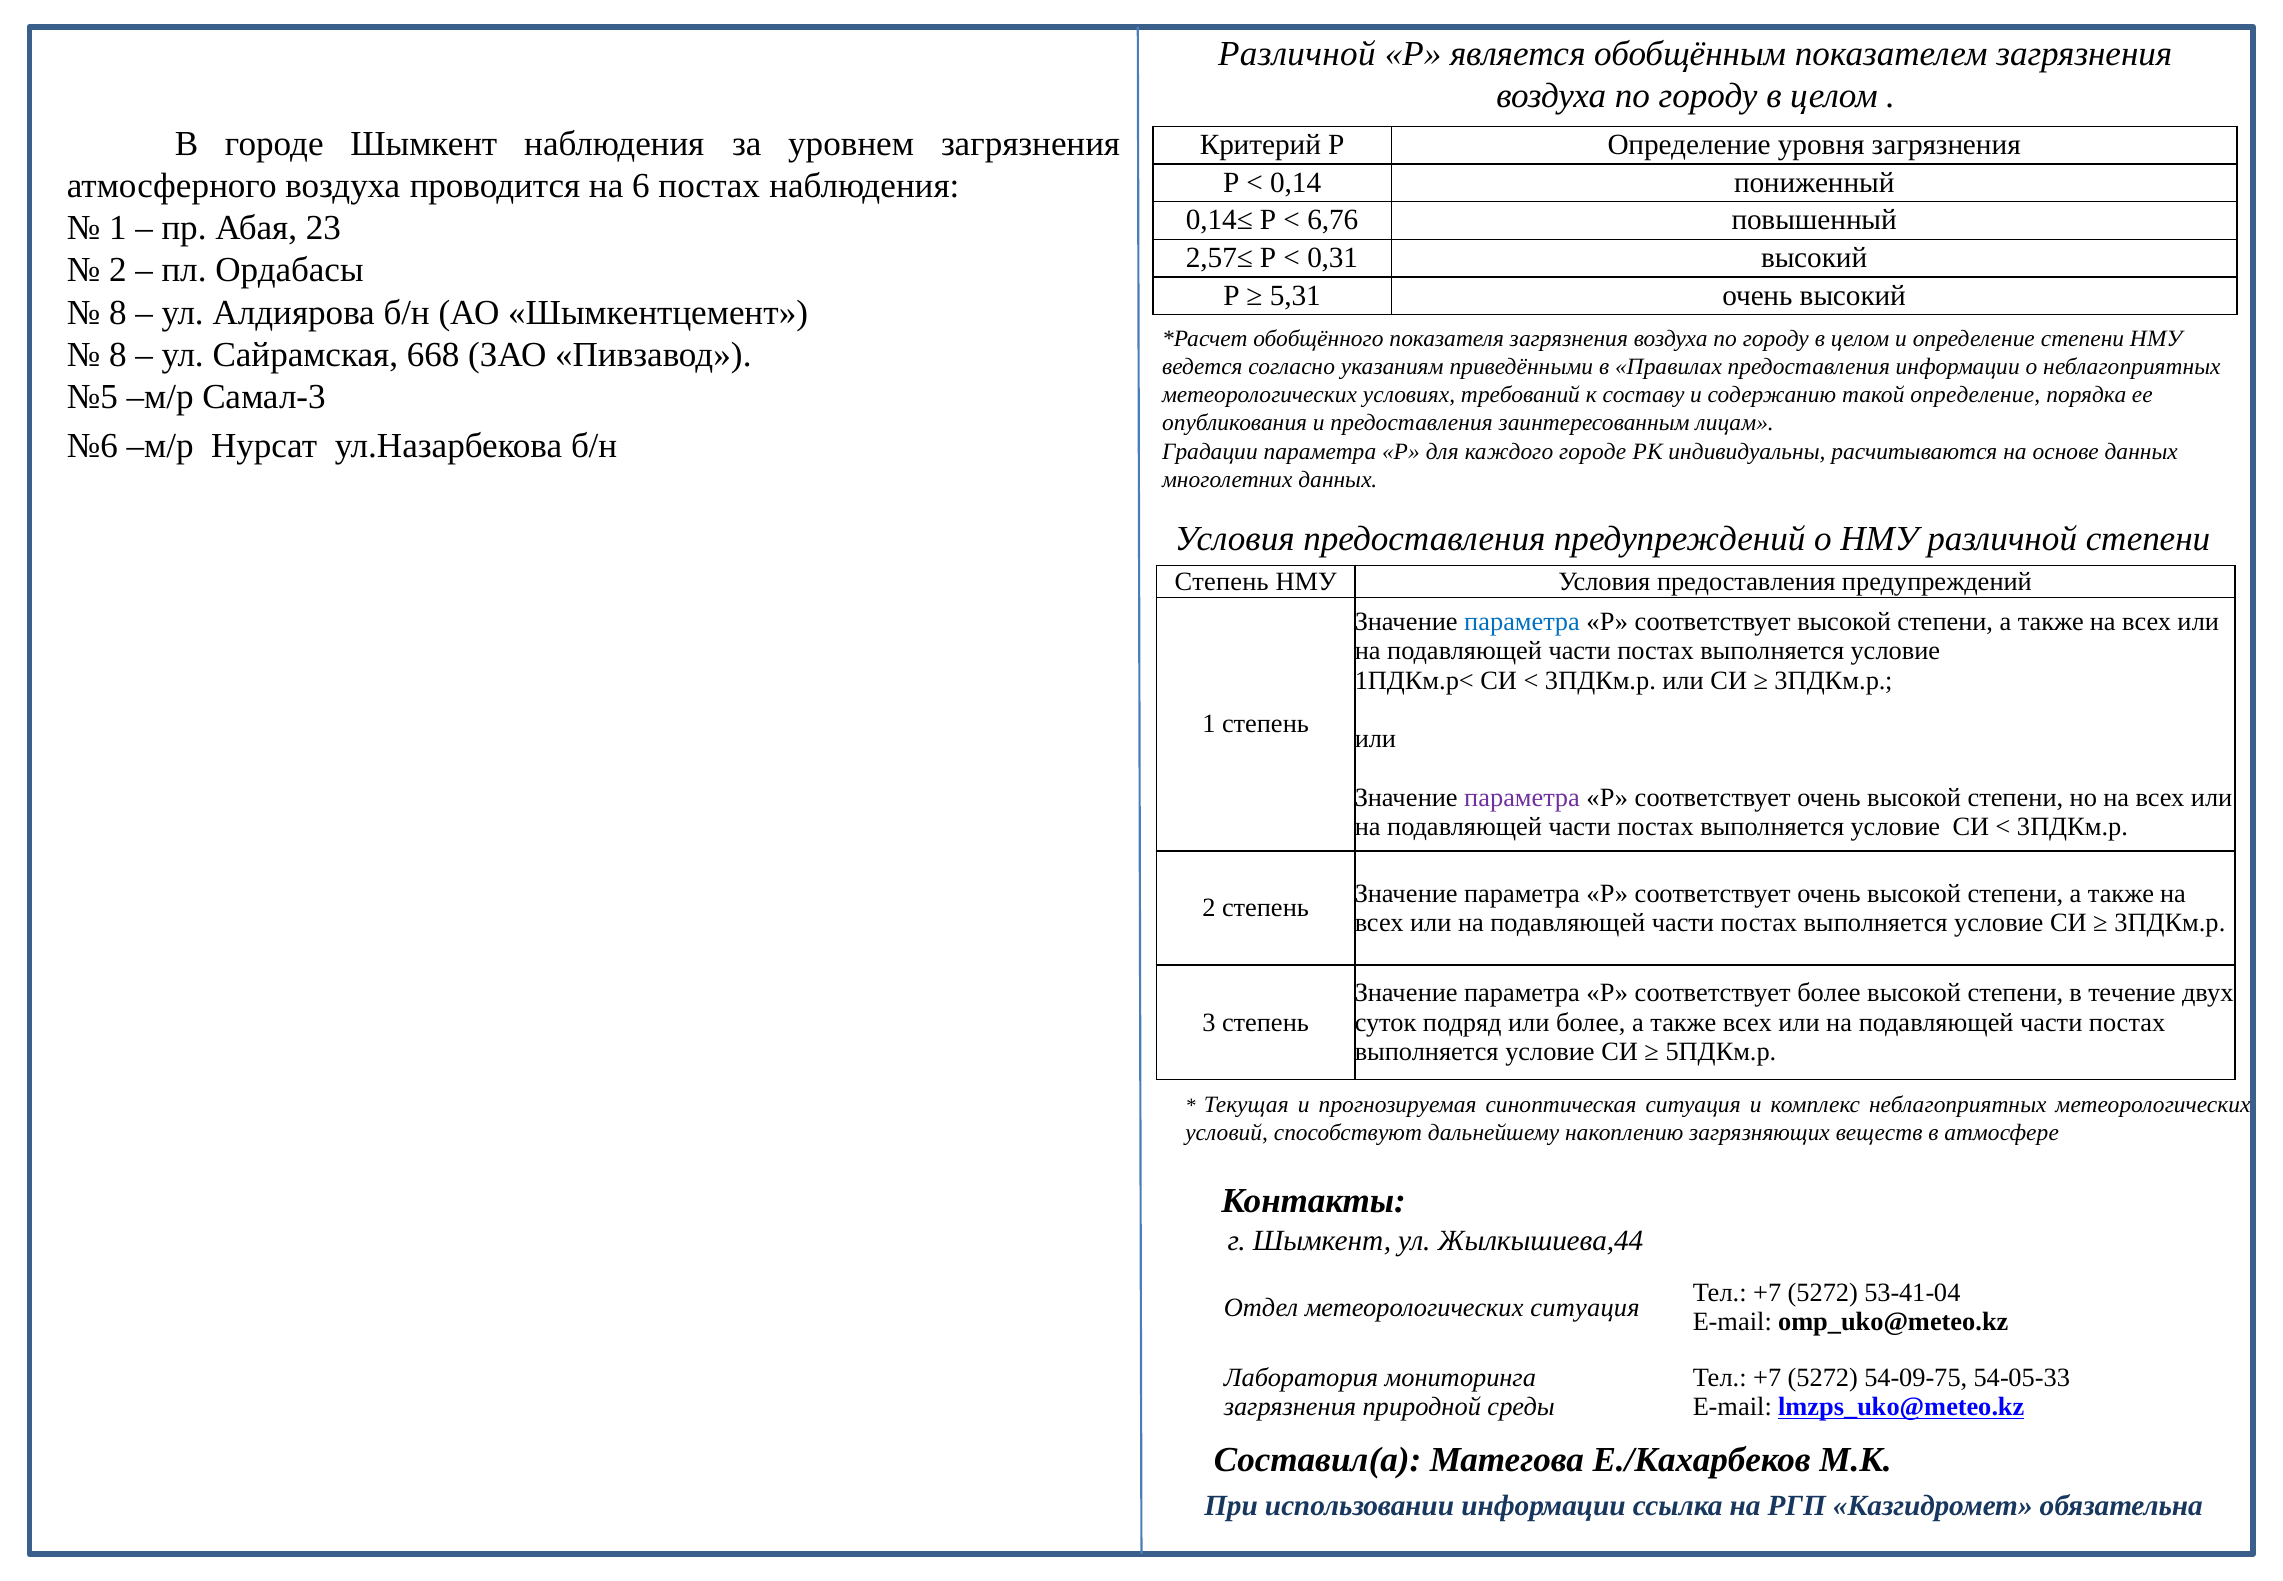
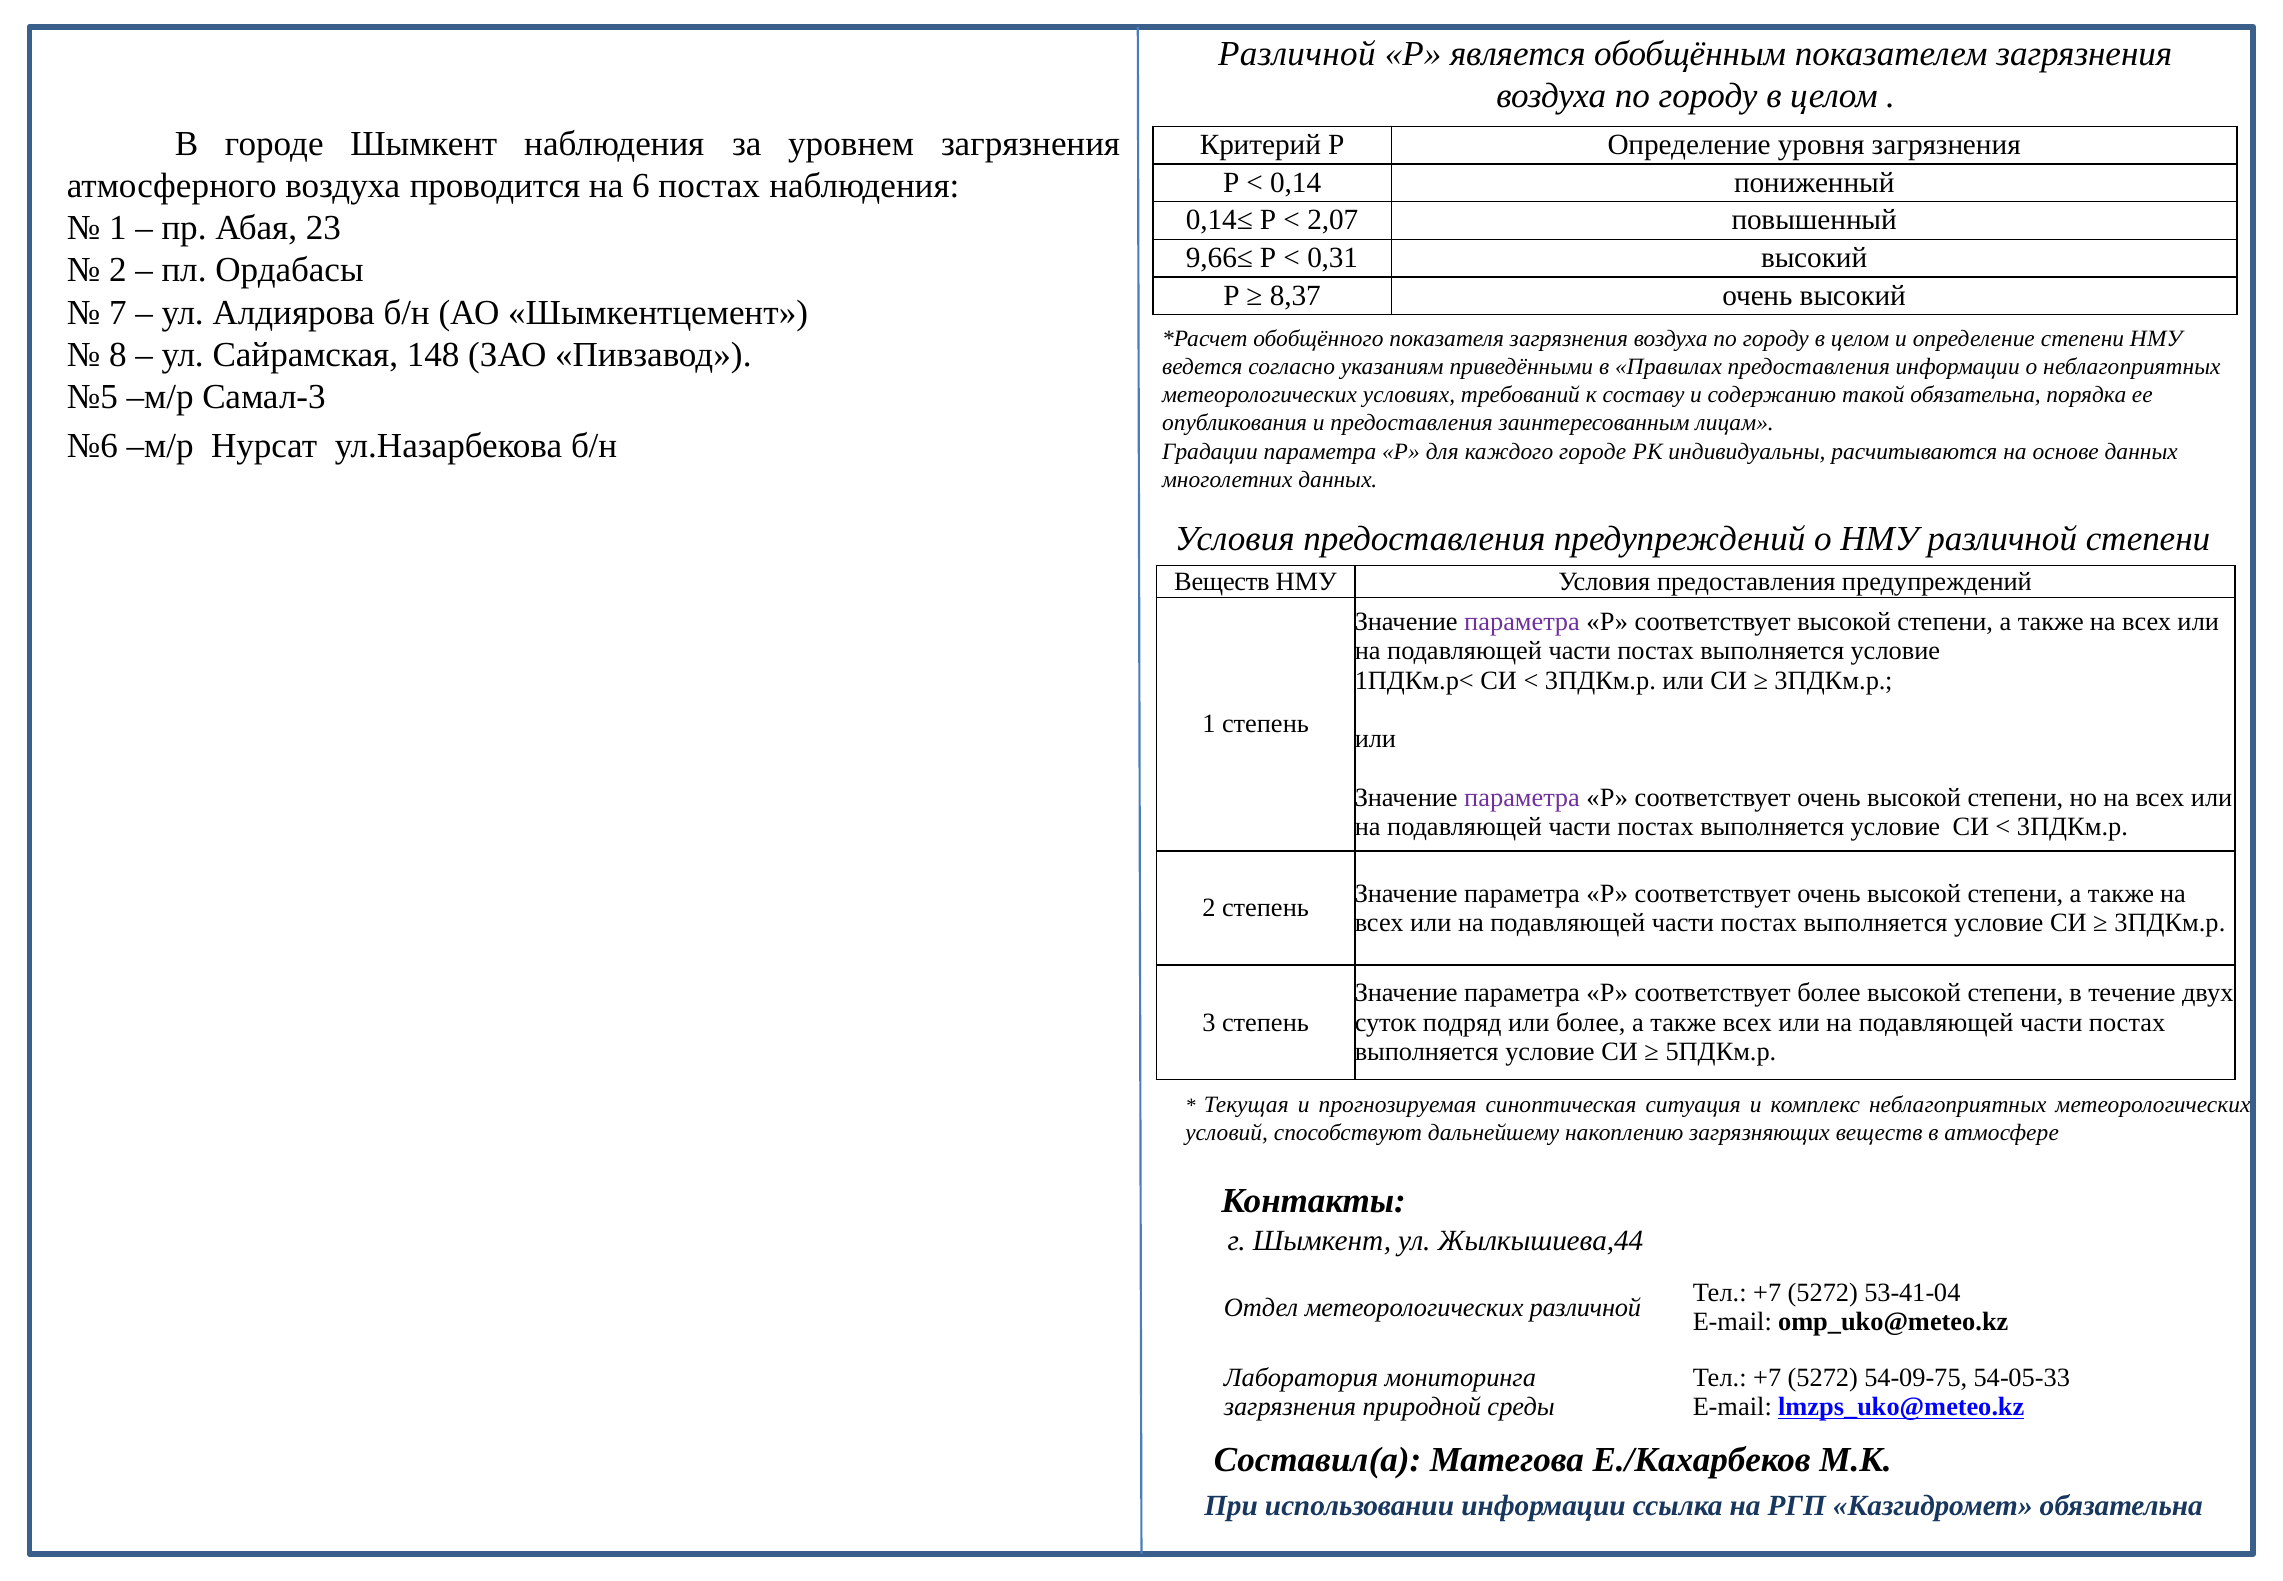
6,76: 6,76 -> 2,07
2,57≤: 2,57≤ -> 9,66≤
5,31: 5,31 -> 8,37
8 at (118, 312): 8 -> 7
668: 668 -> 148
такой определение: определение -> обязательна
Степень at (1222, 581): Степень -> Веществ
параметра at (1522, 622) colour: blue -> purple
метеорологических ситуация: ситуация -> различной
